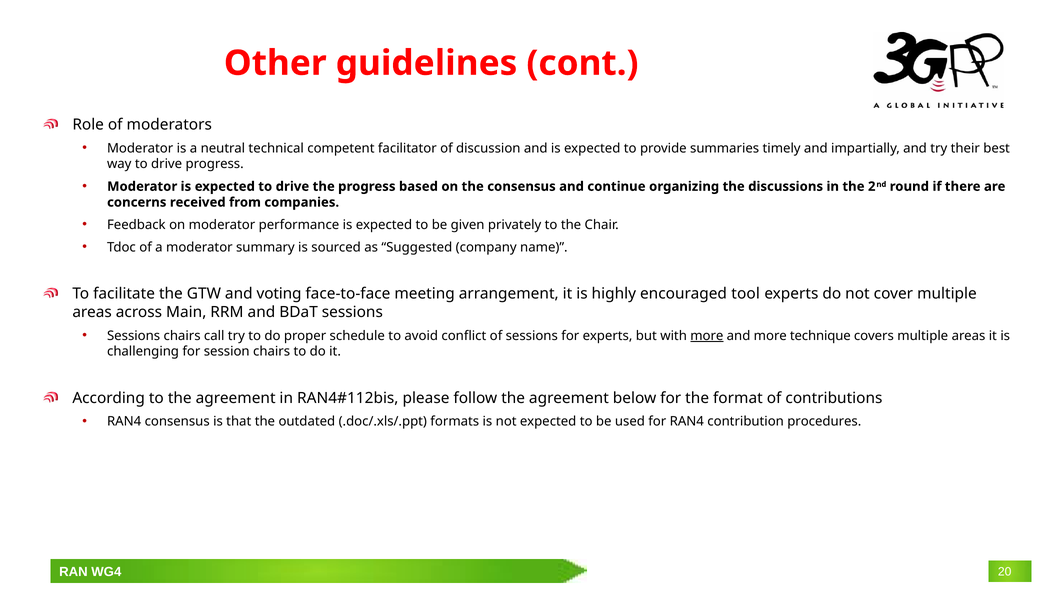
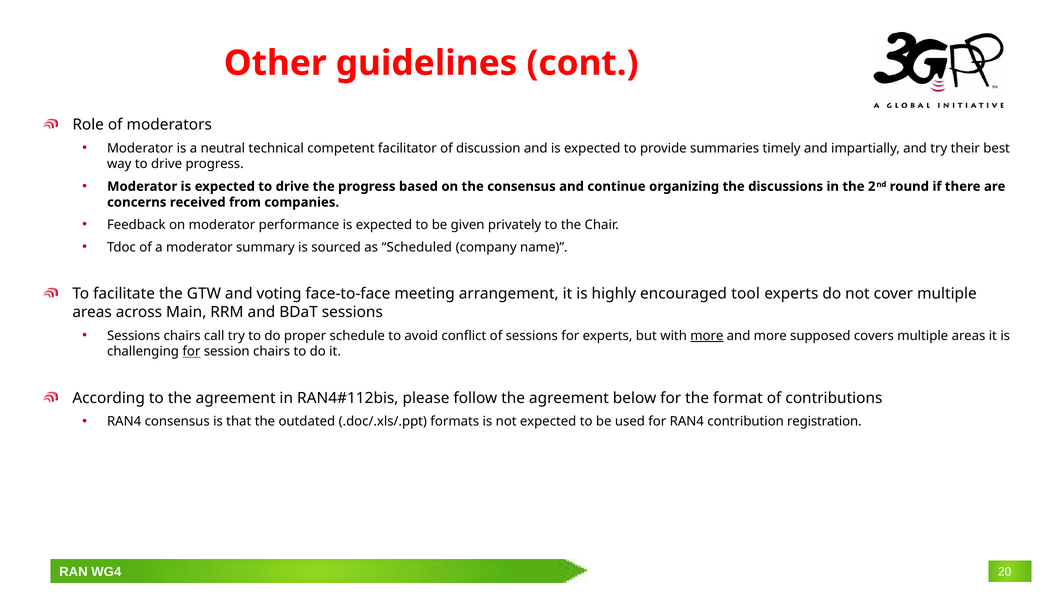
Suggested: Suggested -> Scheduled
technique: technique -> supposed
for at (191, 352) underline: none -> present
procedures: procedures -> registration
